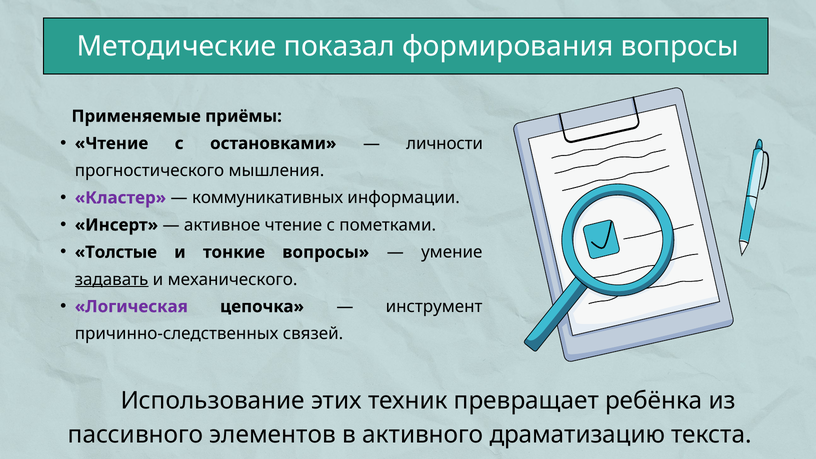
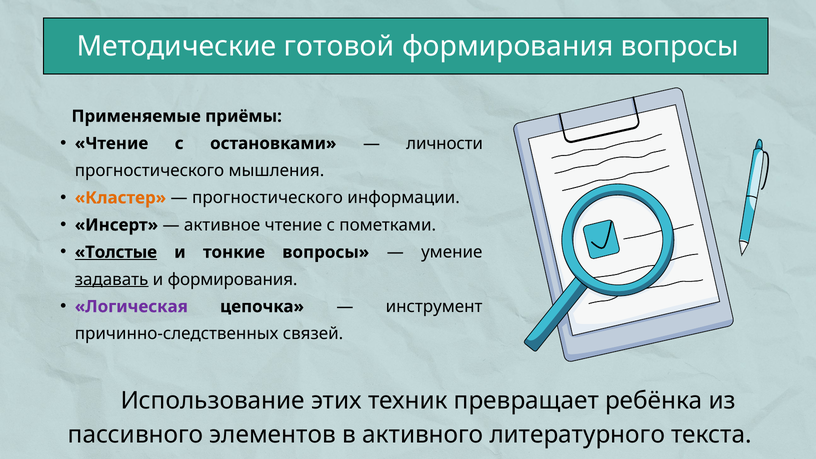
показал: показал -> готовой
Кластер colour: purple -> orange
коммуникативных at (268, 198): коммуникативных -> прогностического
Толстые underline: none -> present
и механического: механического -> формирования
драматизацию: драматизацию -> литературного
